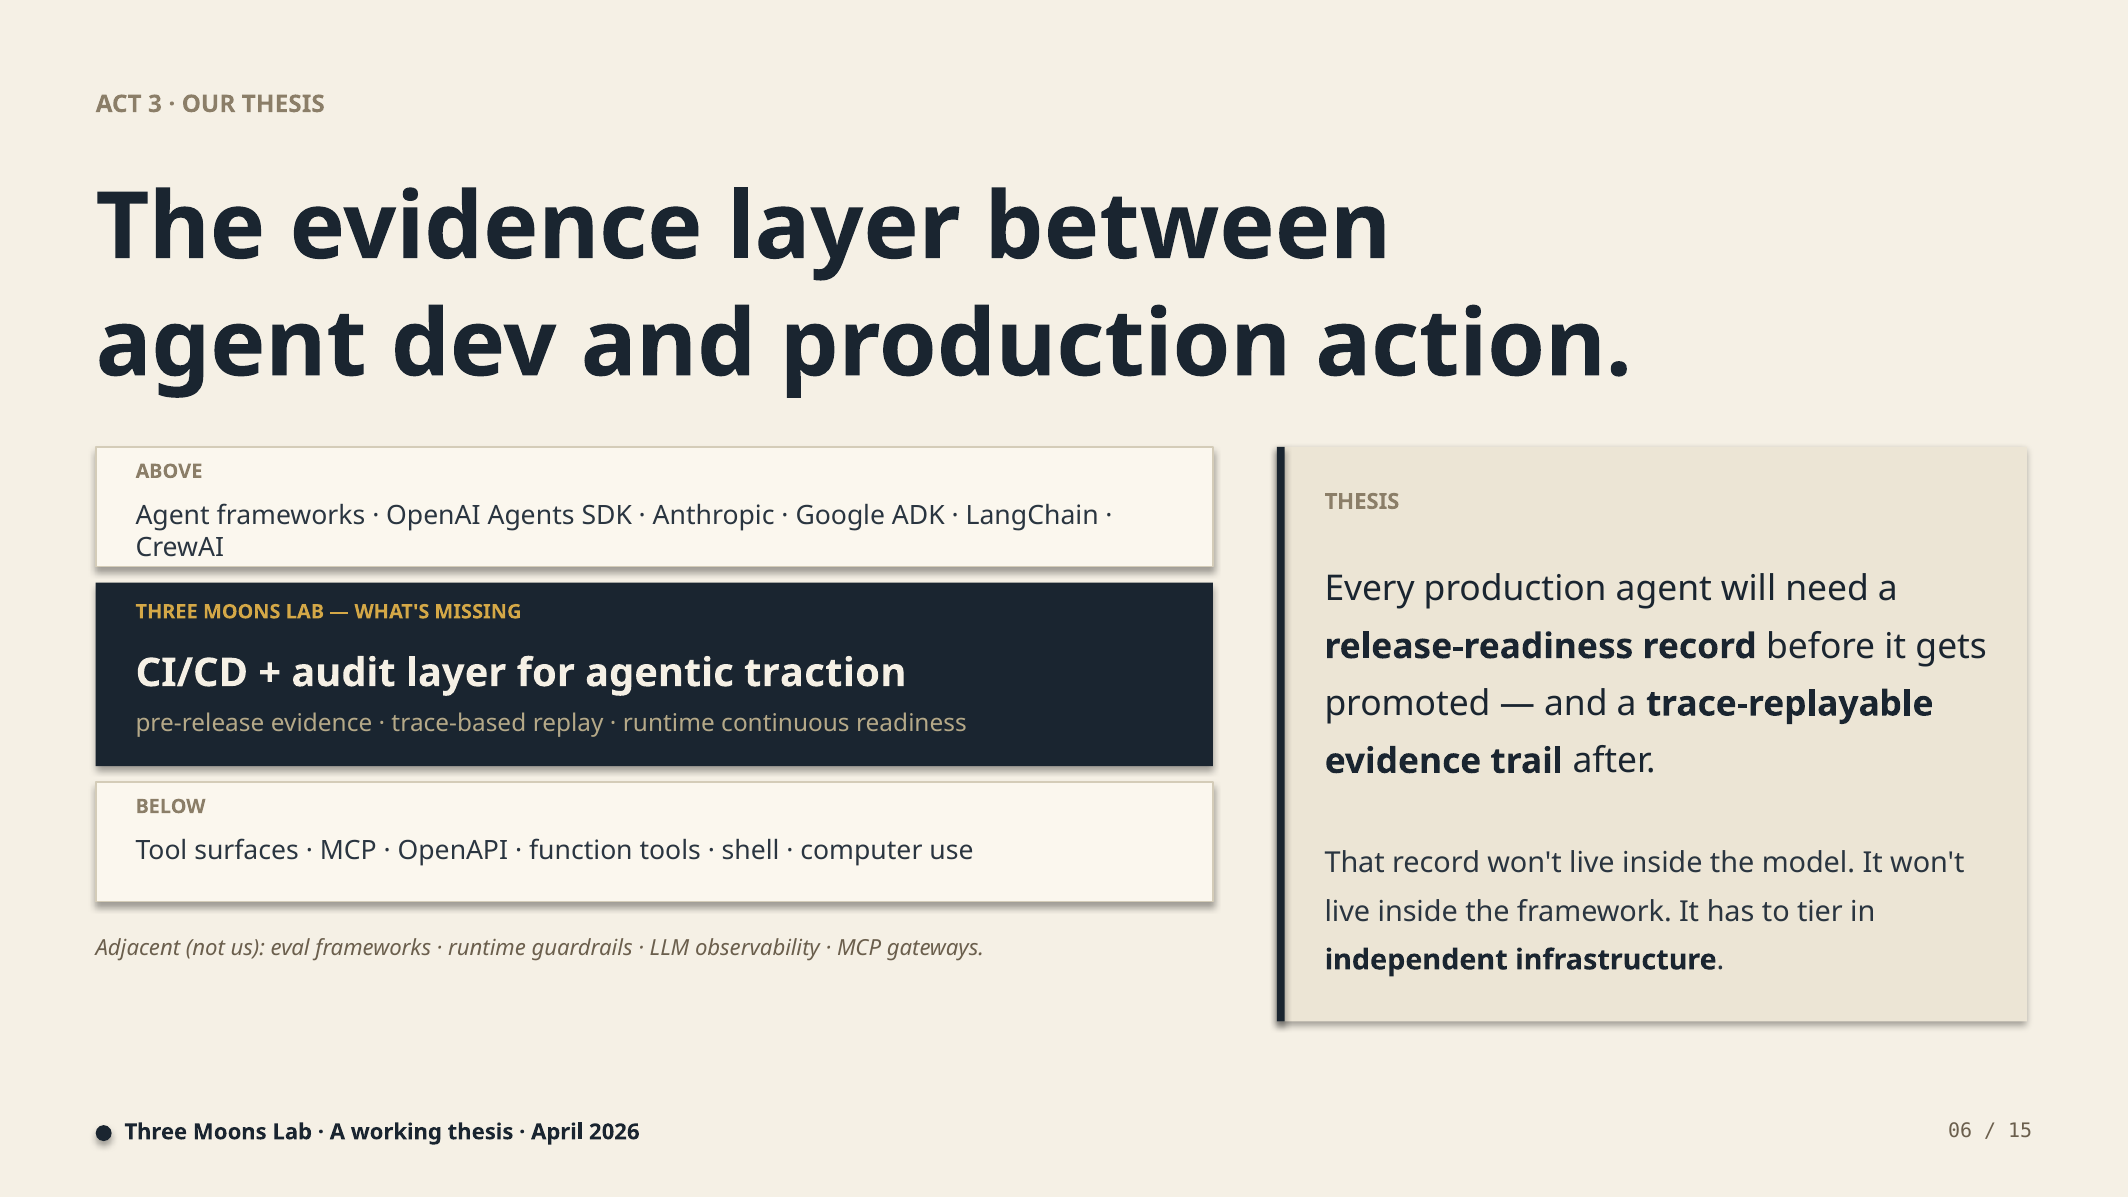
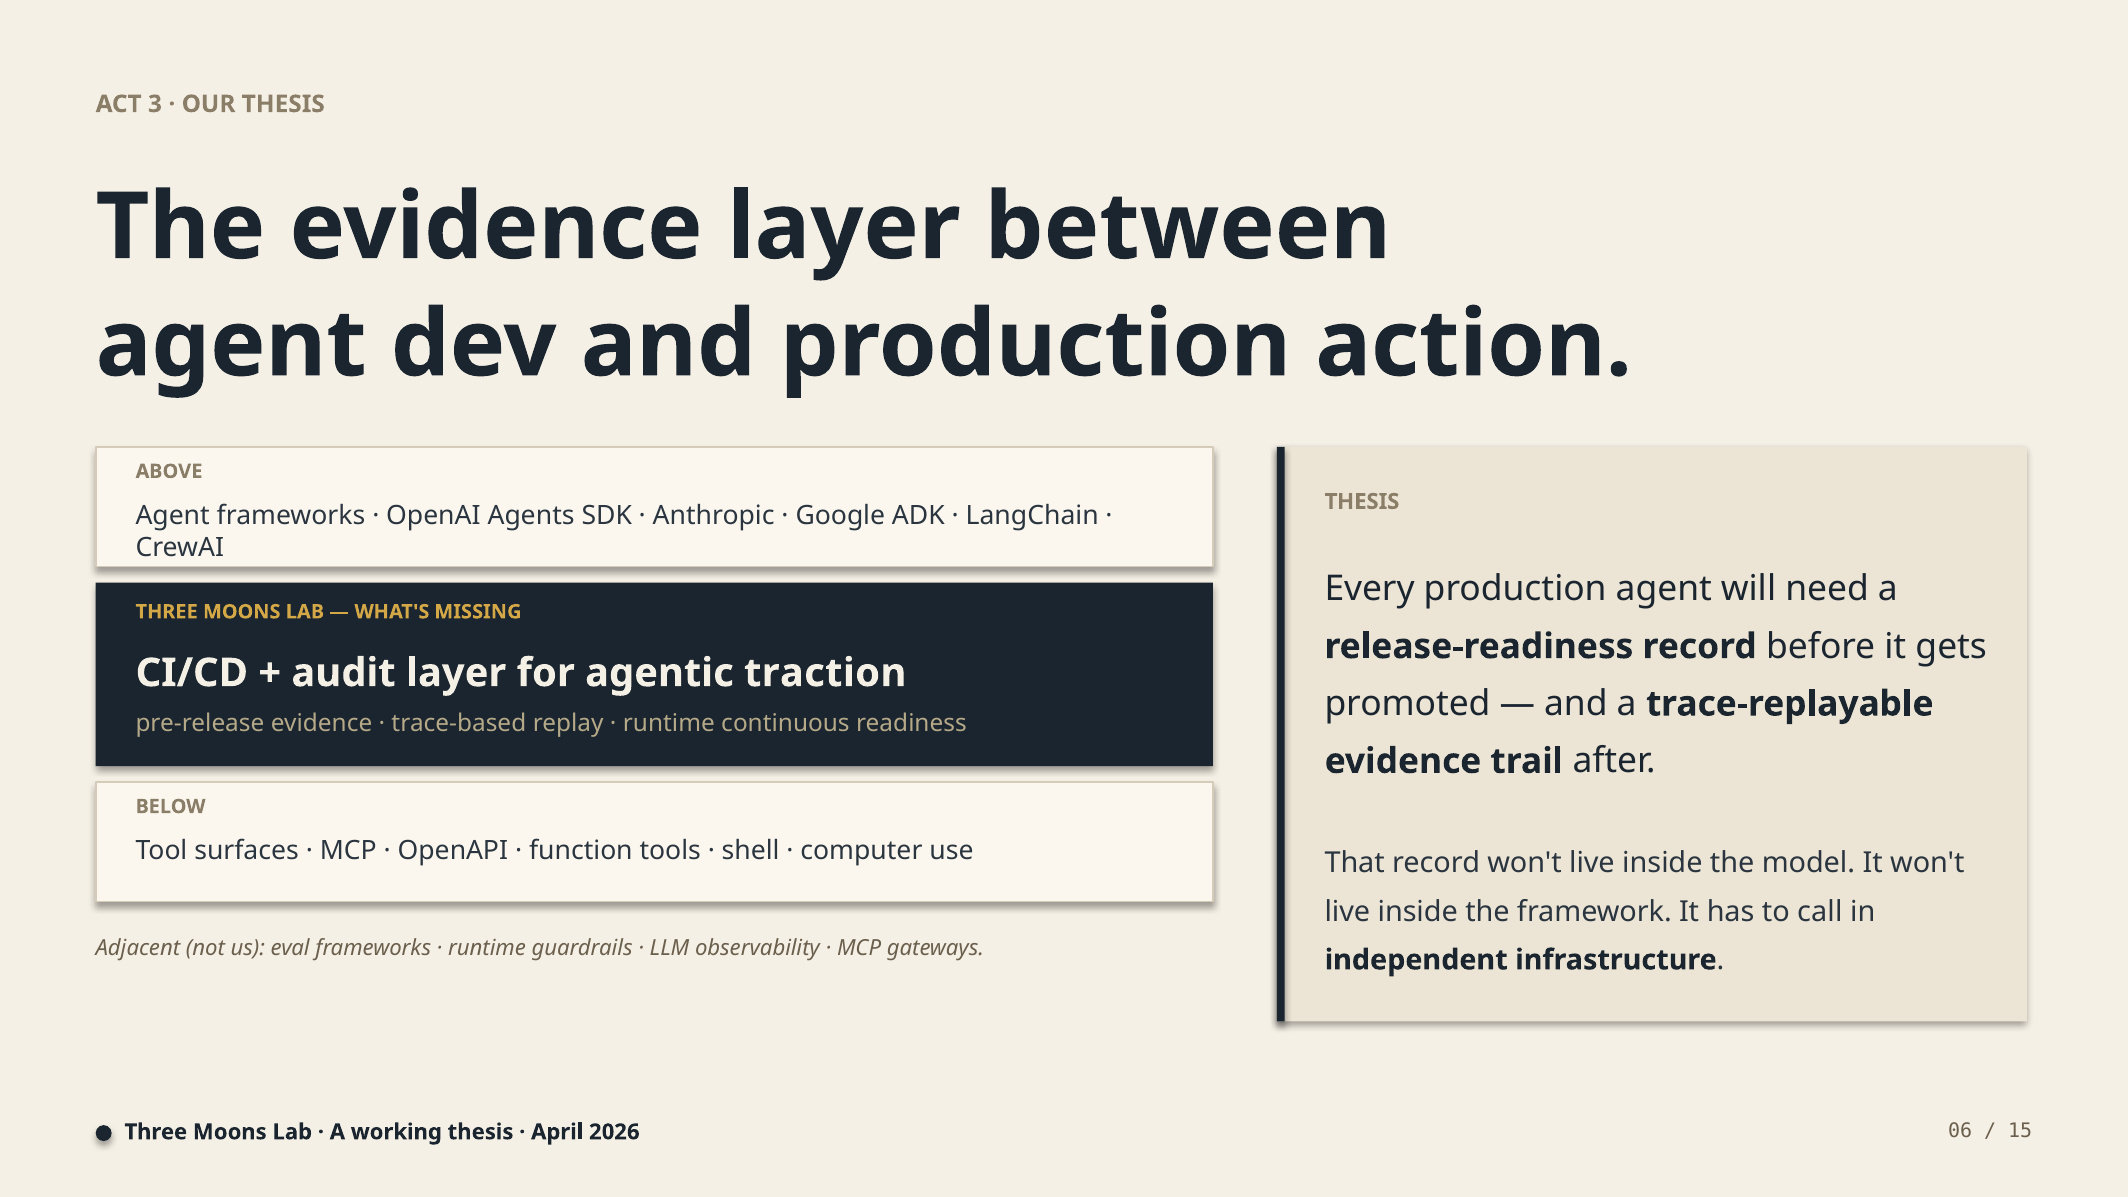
tier: tier -> call
